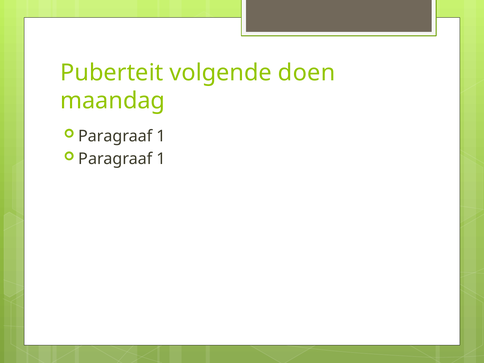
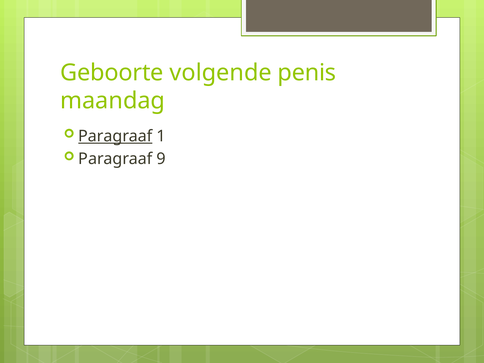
Puberteit: Puberteit -> Geboorte
doen: doen -> penis
Paragraaf at (115, 136) underline: none -> present
1 at (161, 159): 1 -> 9
